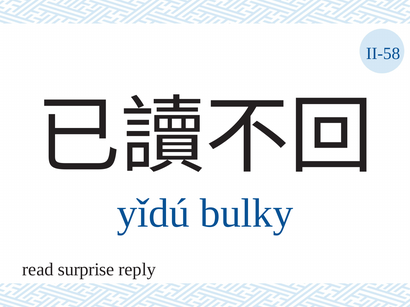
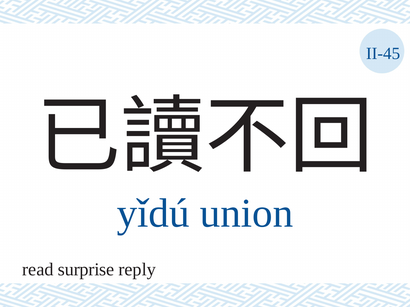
II-58: II-58 -> II-45
bulky: bulky -> union
